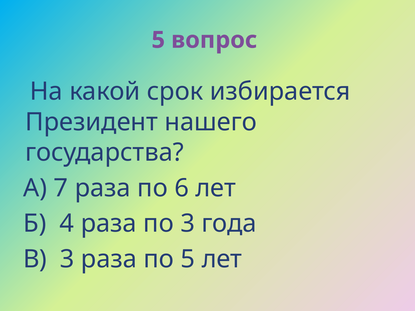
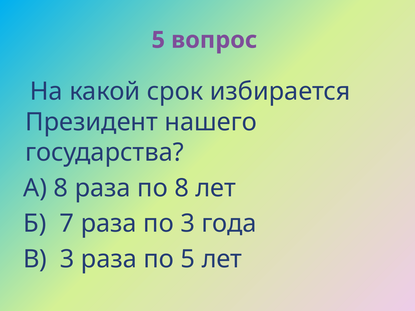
А 7: 7 -> 8
по 6: 6 -> 8
4: 4 -> 7
